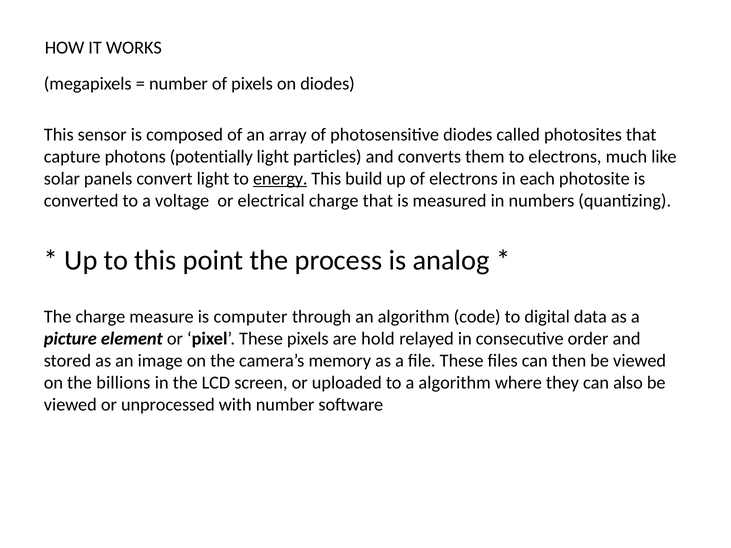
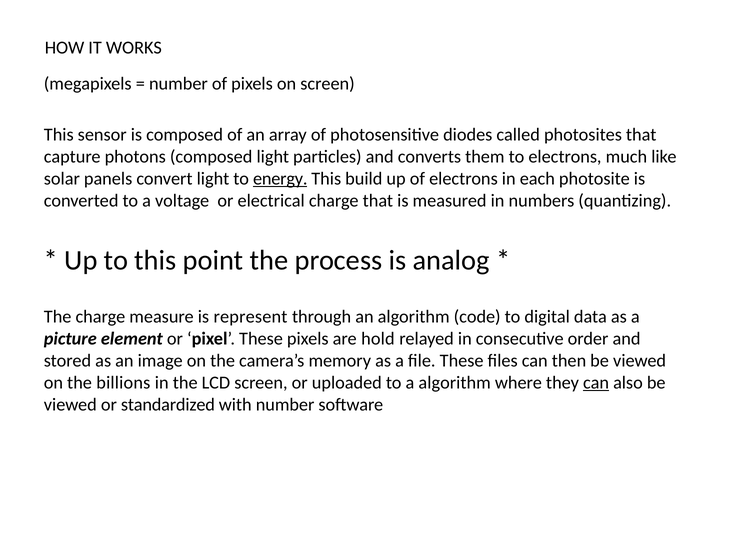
on diodes: diodes -> screen
photons potentially: potentially -> composed
computer: computer -> represent
can at (596, 383) underline: none -> present
unprocessed: unprocessed -> standardized
